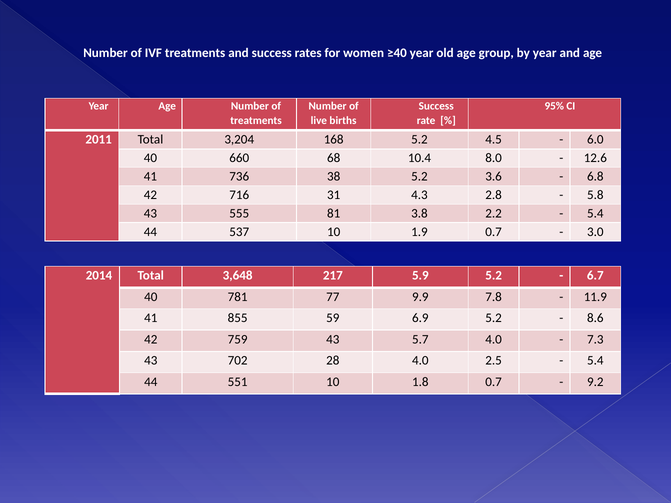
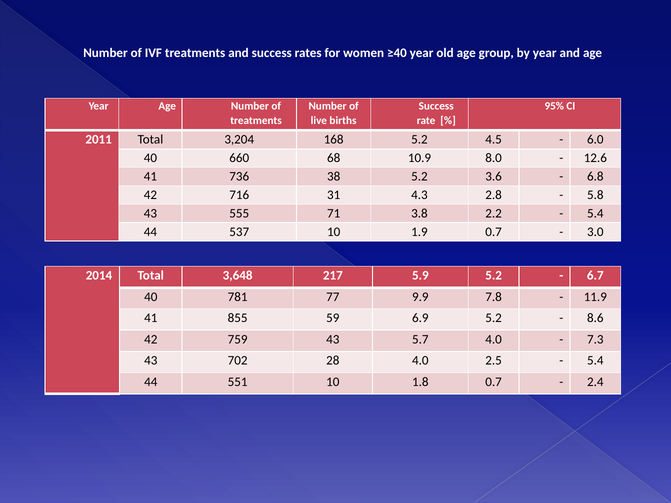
10.4: 10.4 -> 10.9
81: 81 -> 71
9.2: 9.2 -> 2.4
